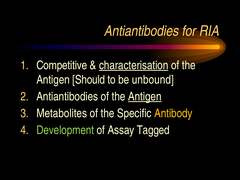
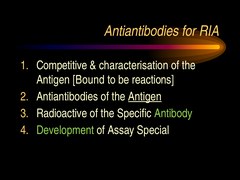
characterisation underline: present -> none
Should: Should -> Bound
unbound: unbound -> reactions
Metabolites: Metabolites -> Radioactive
Antibody colour: yellow -> light green
Tagged: Tagged -> Special
